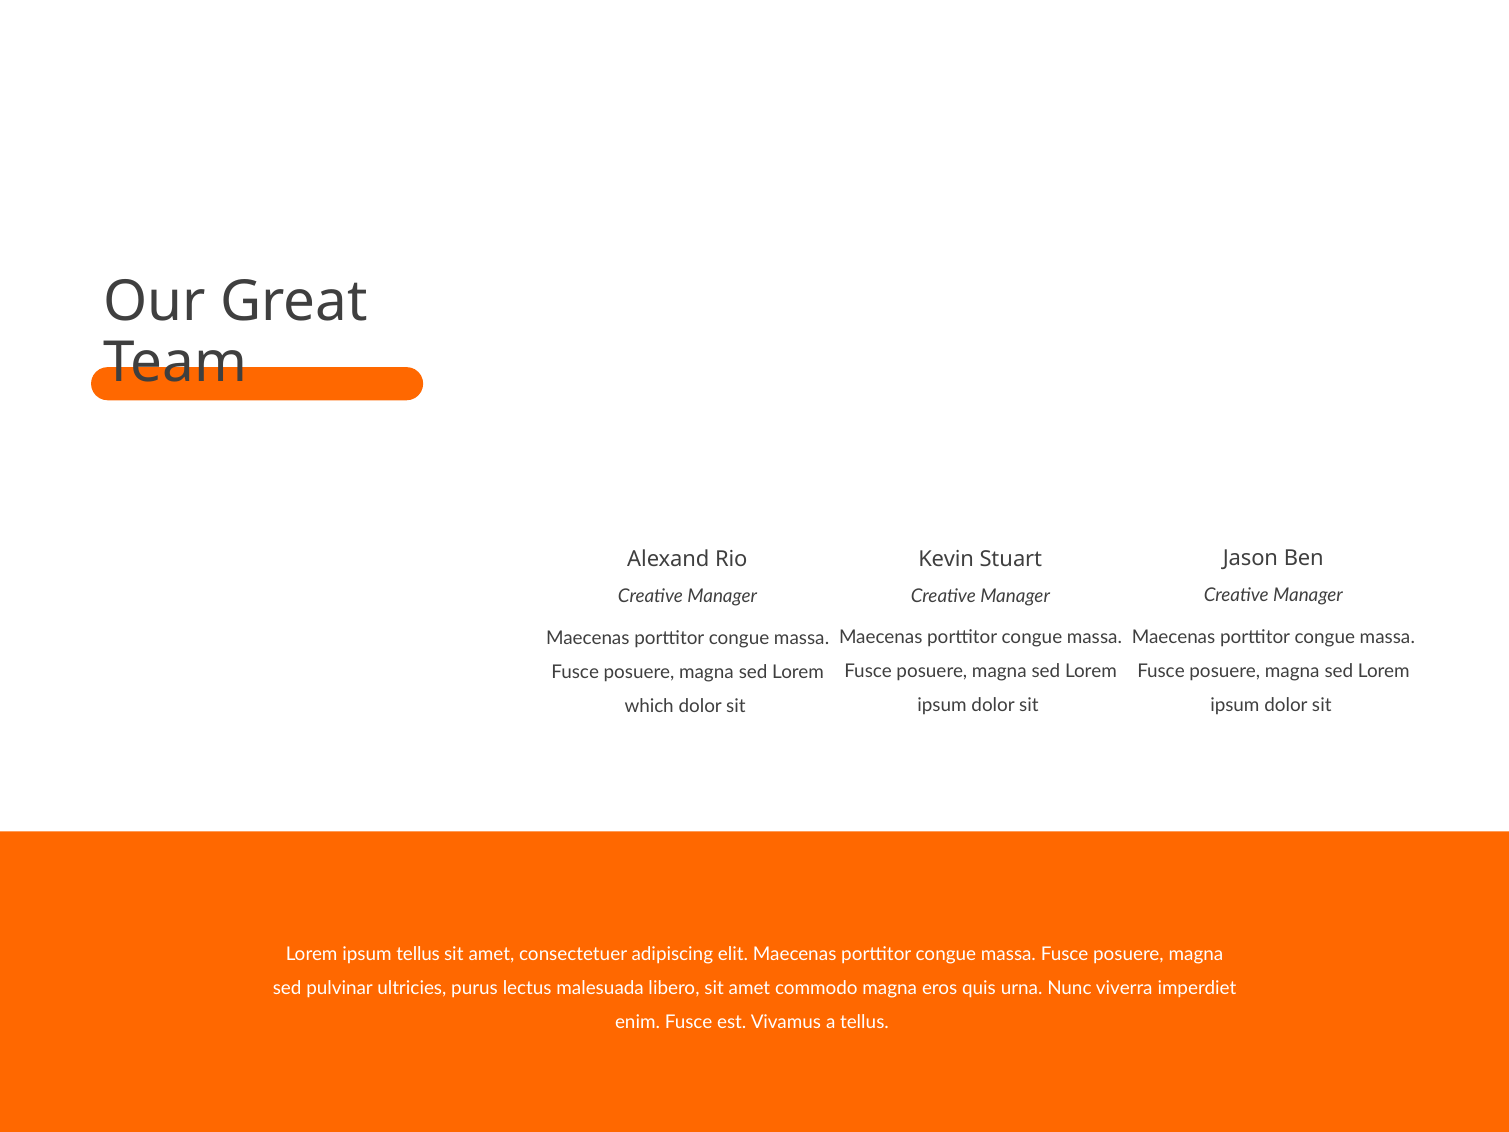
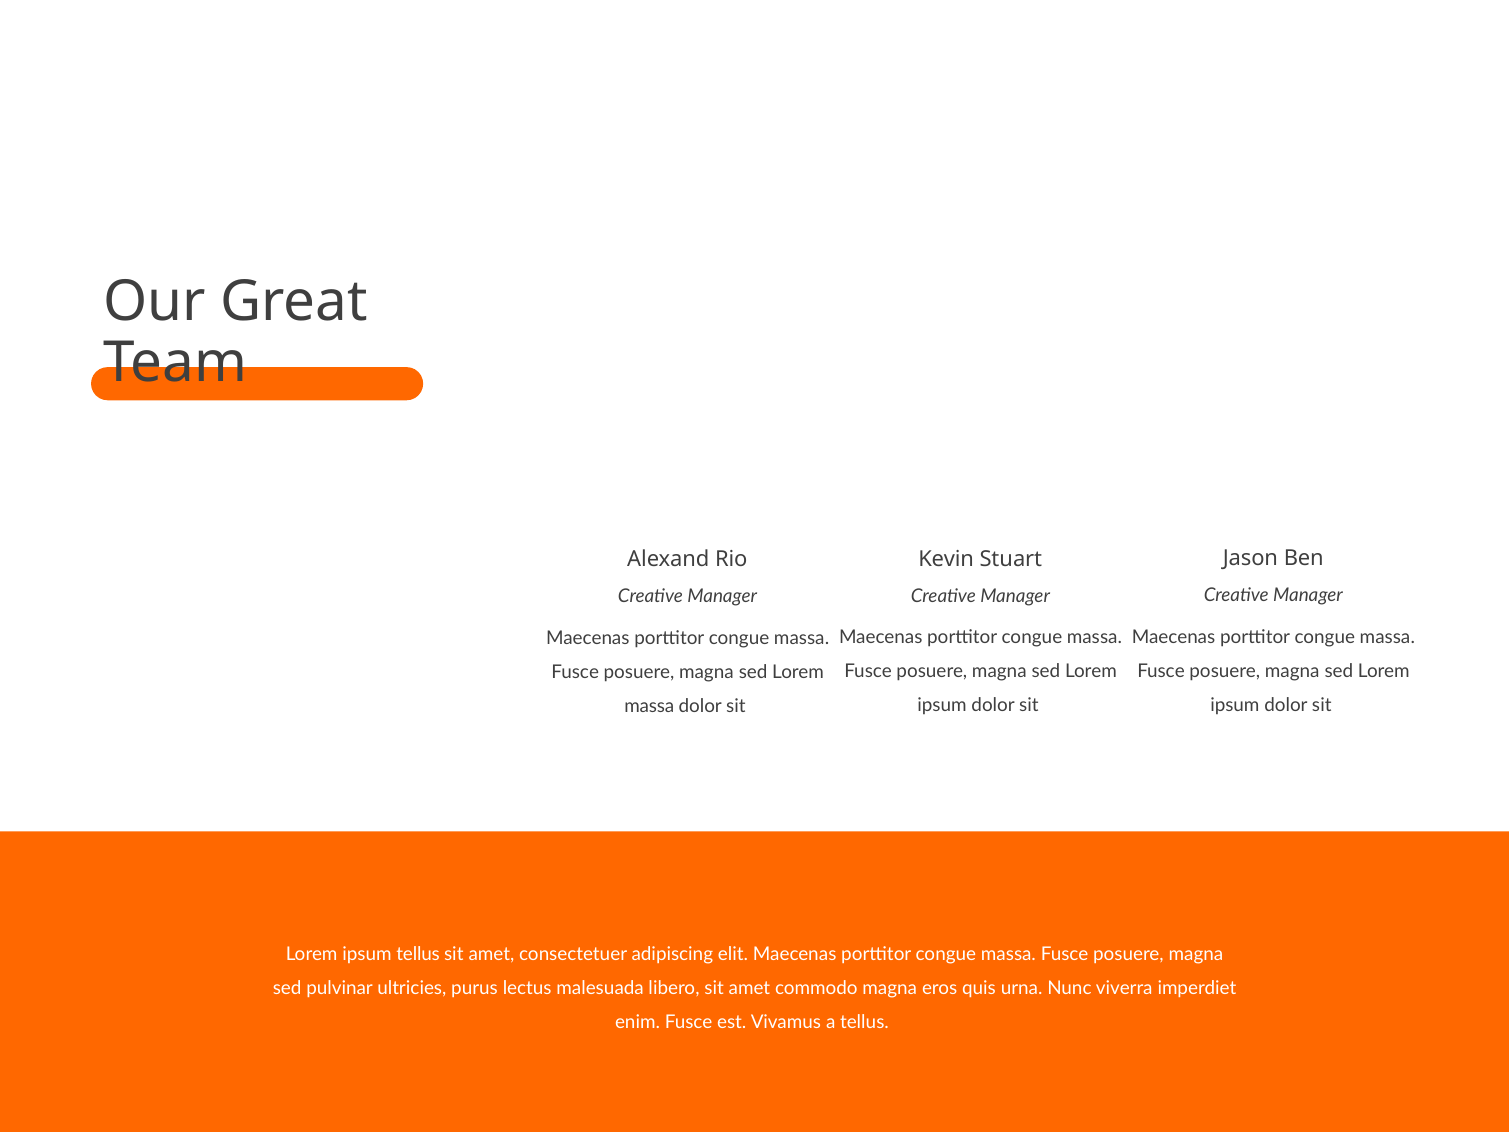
which at (649, 706): which -> massa
